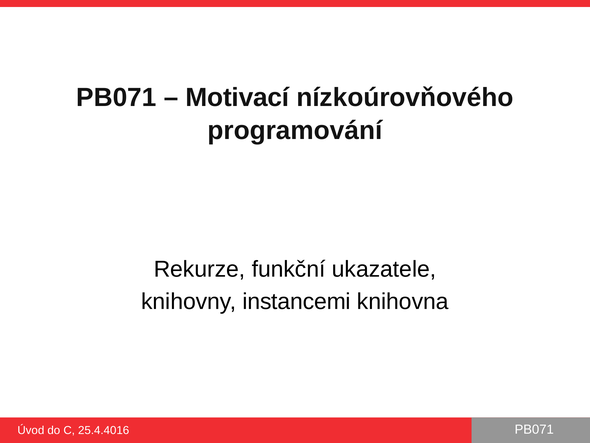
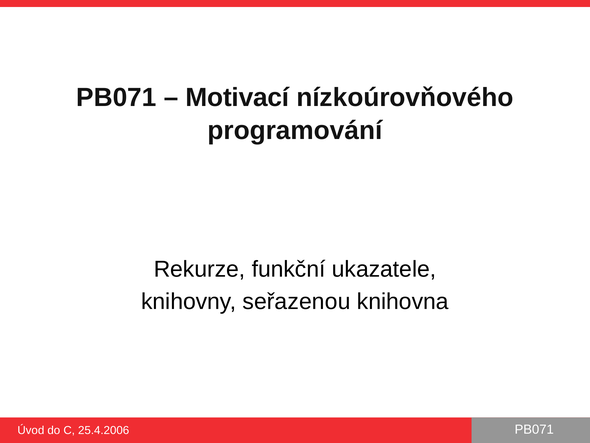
instancemi: instancemi -> seřazenou
25.4.4016: 25.4.4016 -> 25.4.2006
